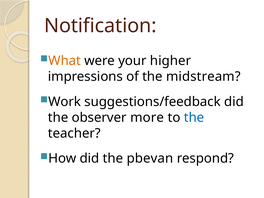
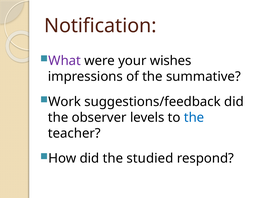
What colour: orange -> purple
higher: higher -> wishes
midstream: midstream -> summative
more: more -> levels
pbevan: pbevan -> studied
